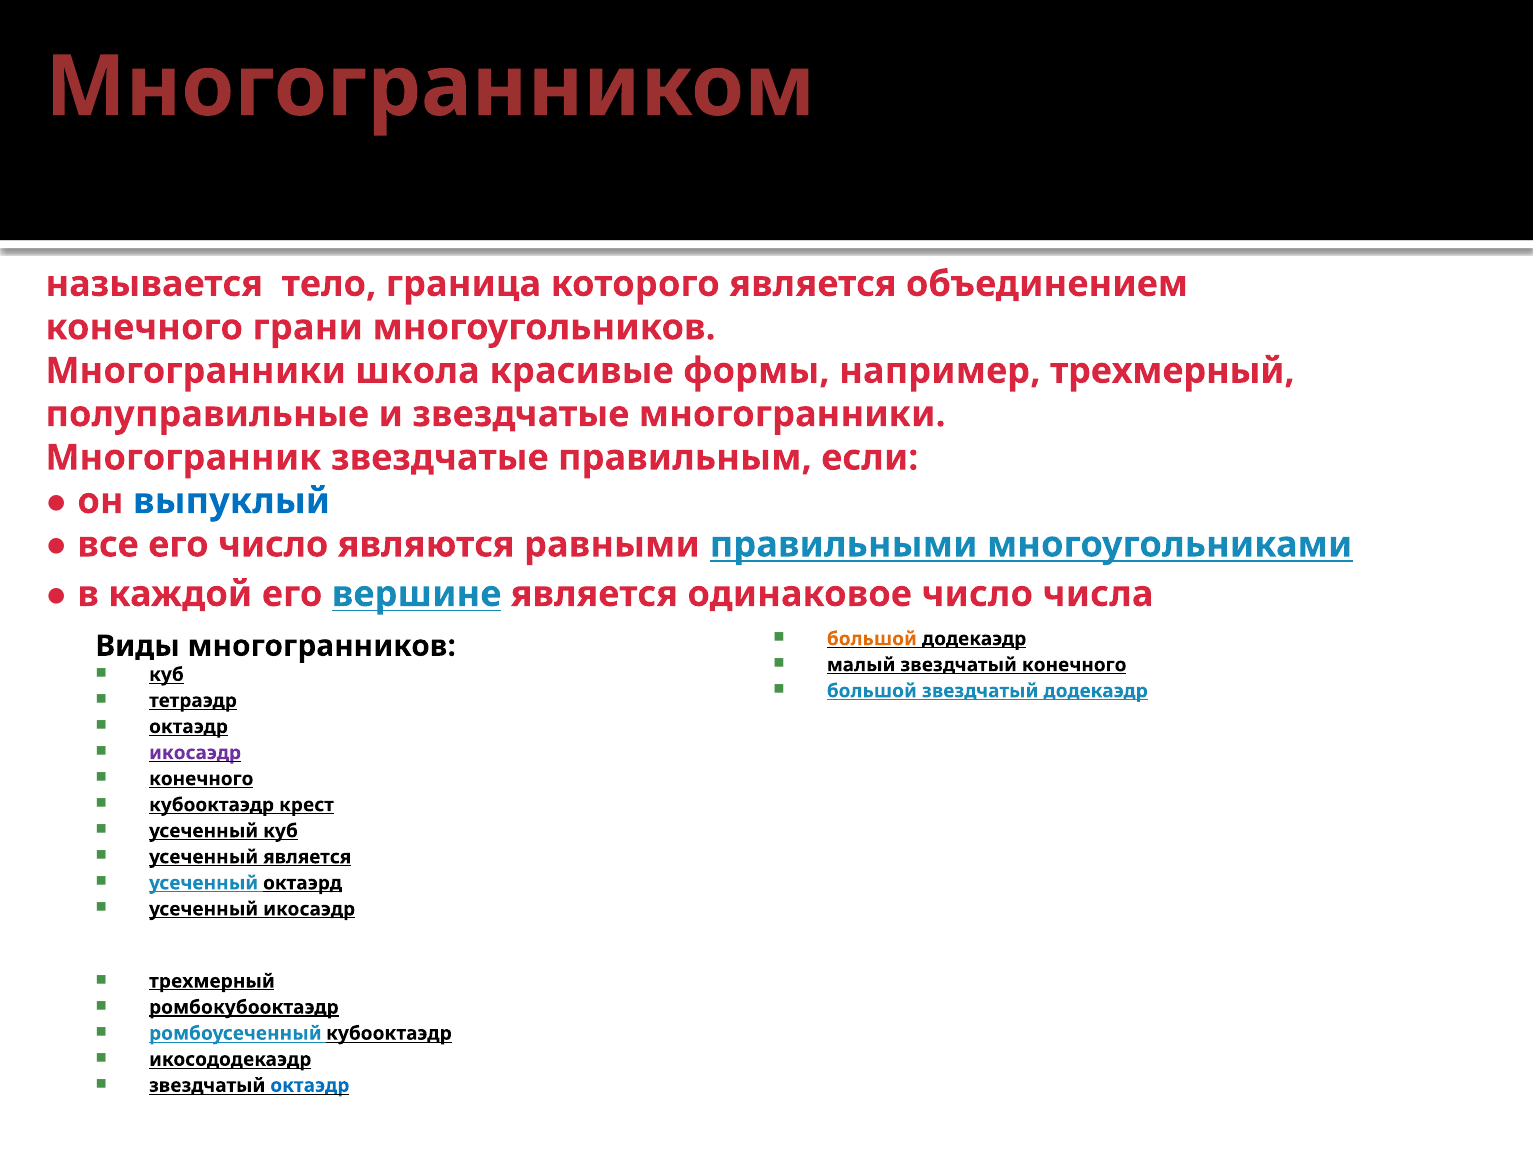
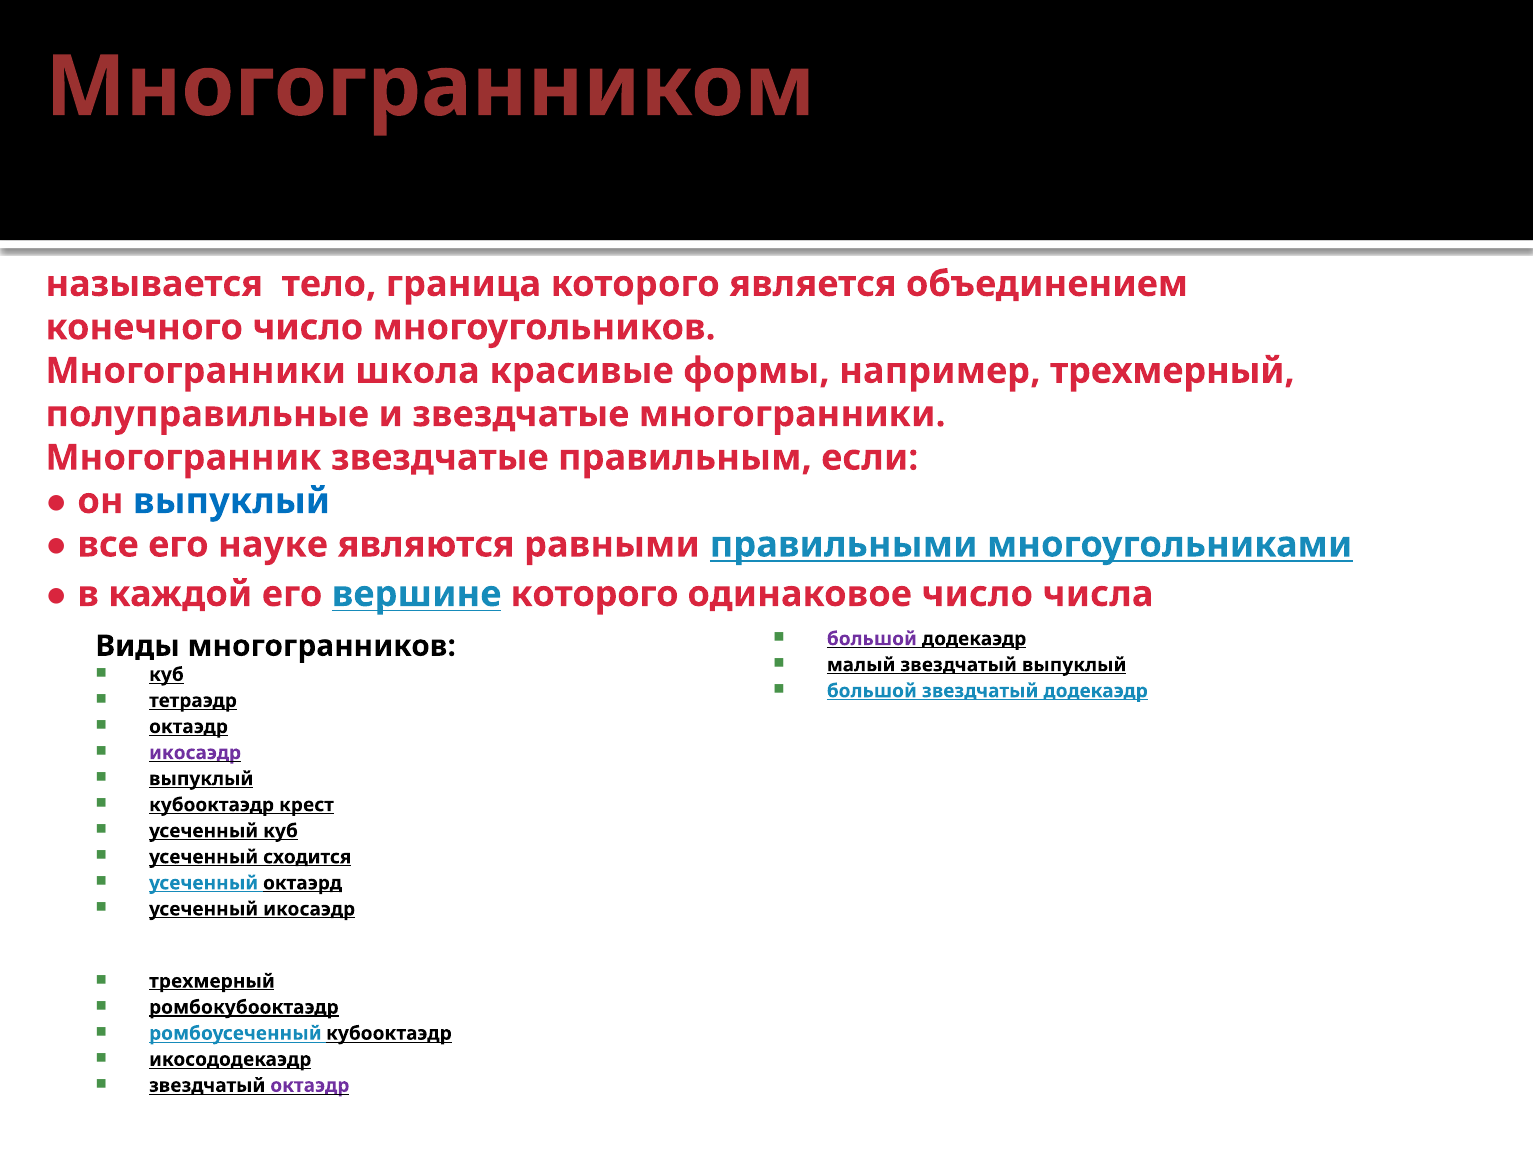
конечного грани: грани -> число
его число: число -> науке
вершине является: является -> которого
большой at (872, 639) colour: orange -> purple
звездчатый конечного: конечного -> выпуклый
конечного at (201, 779): конечного -> выпуклый
усеченный является: является -> сходится
октаэдр at (310, 1086) colour: blue -> purple
